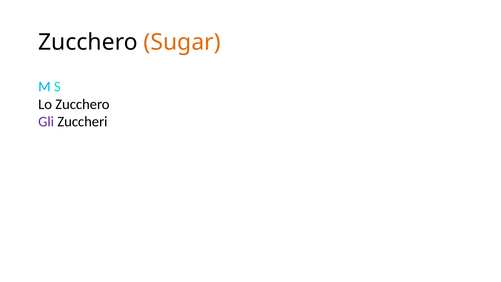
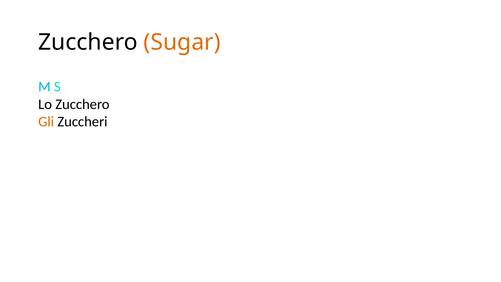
Gli colour: purple -> orange
